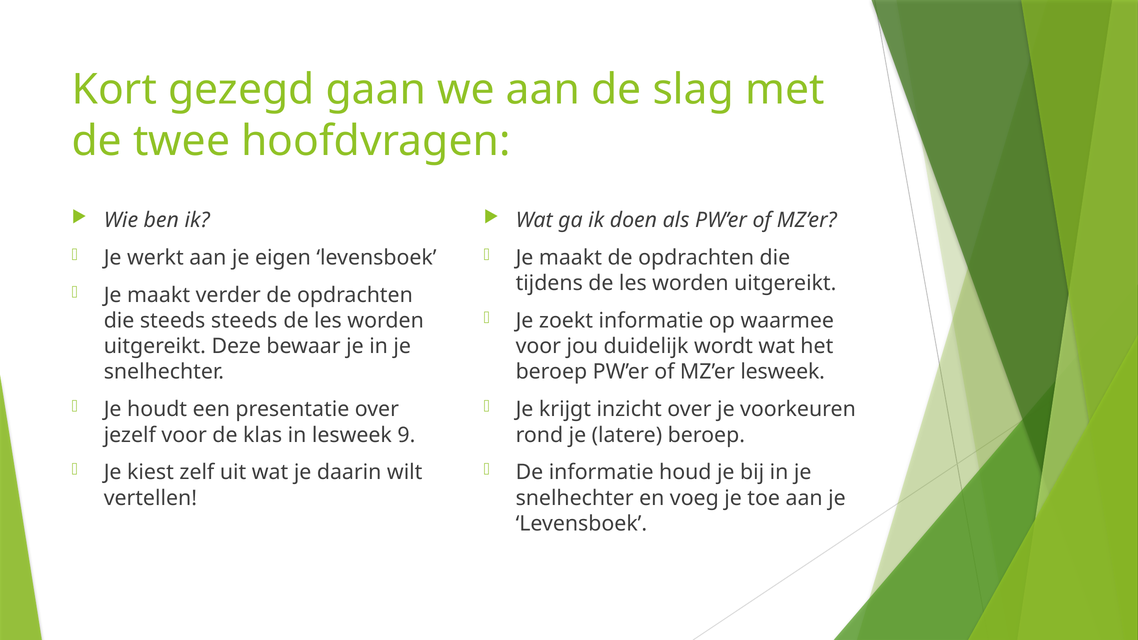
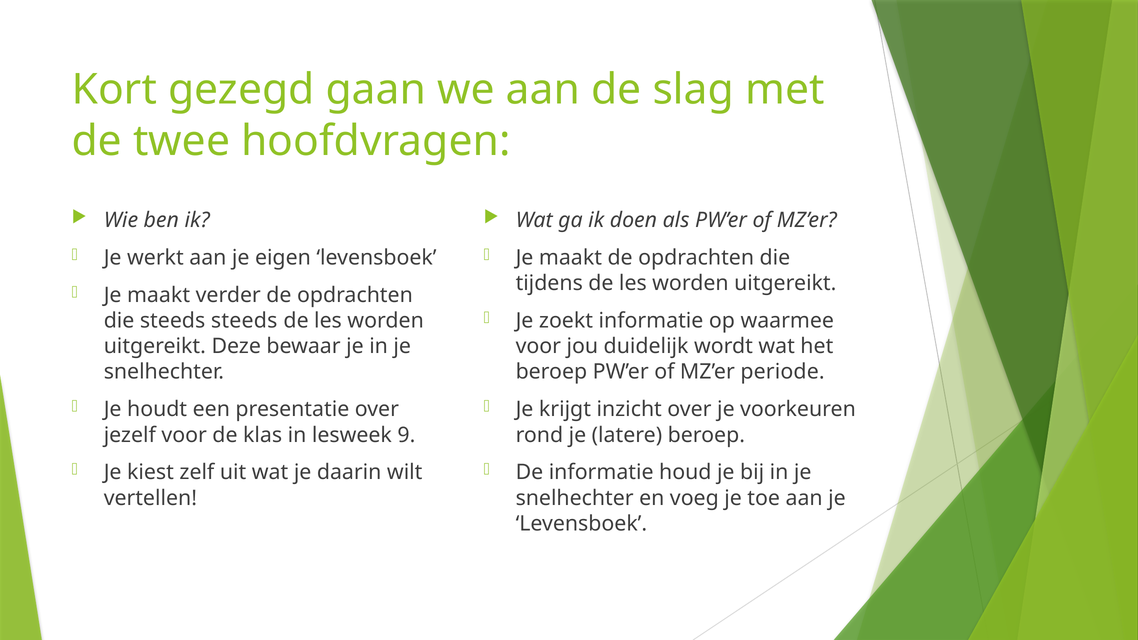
MZ’er lesweek: lesweek -> periode
